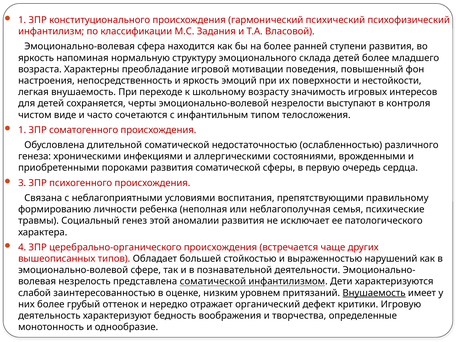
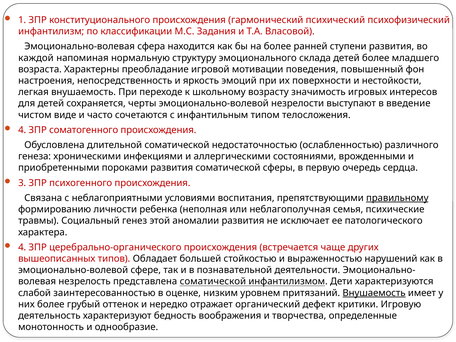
яркость at (36, 58): яркость -> каждой
контроля: контроля -> введение
1 at (22, 130): 1 -> 4
правильному underline: none -> present
